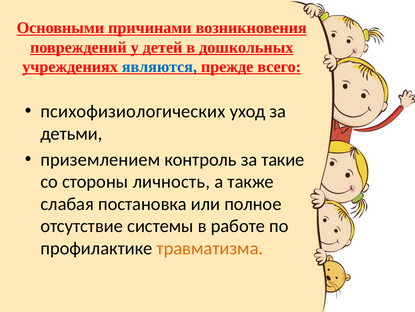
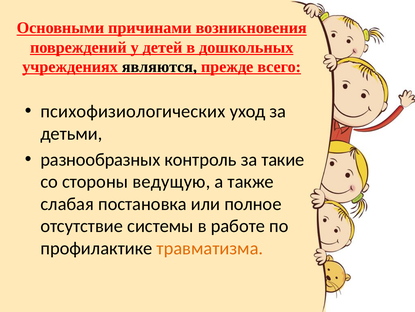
являются colour: blue -> black
приземлением: приземлением -> разнообразных
личность: личность -> ведущую
